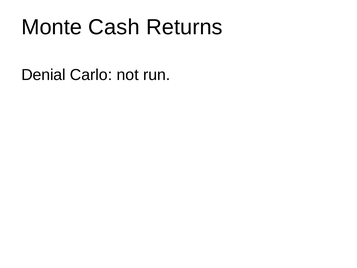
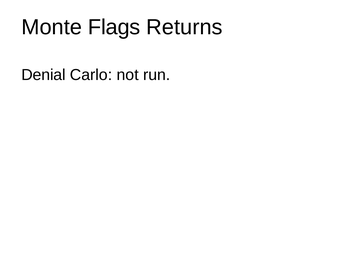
Cash: Cash -> Flags
